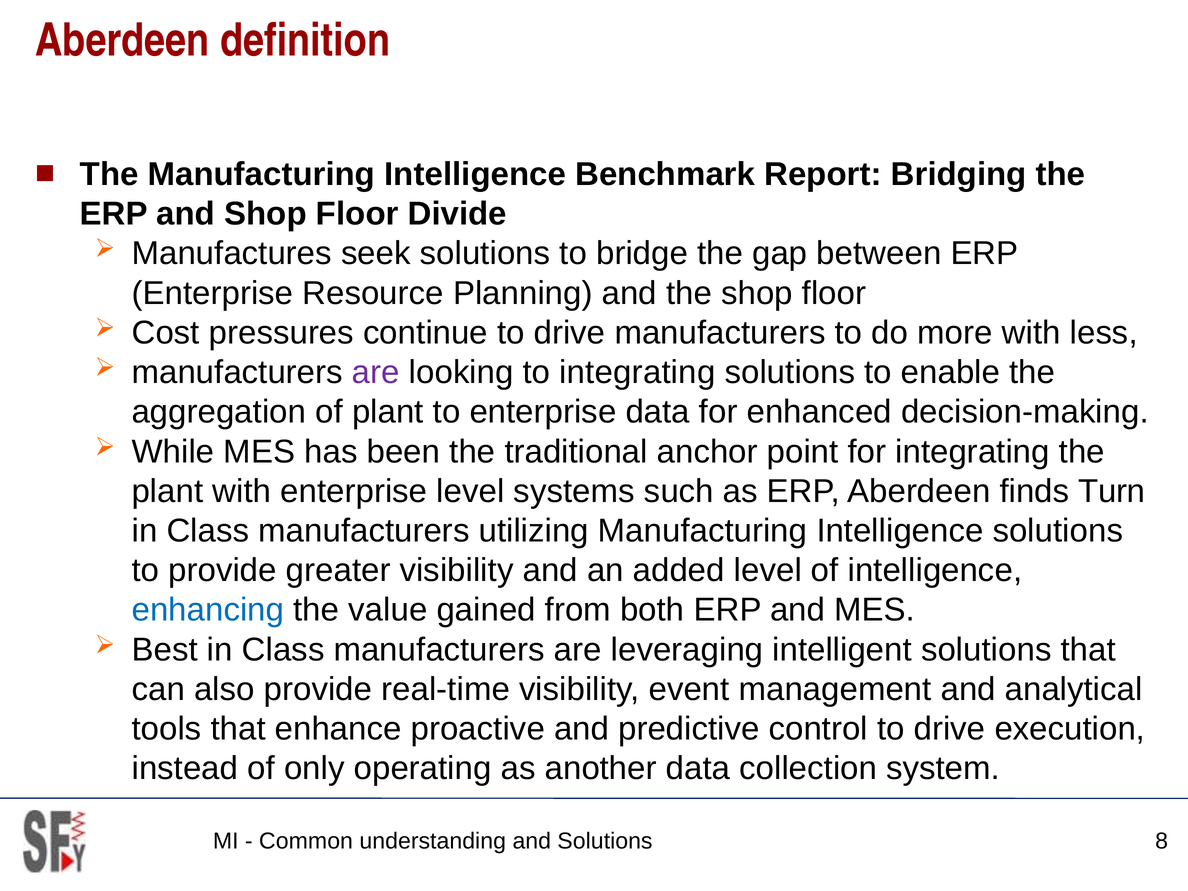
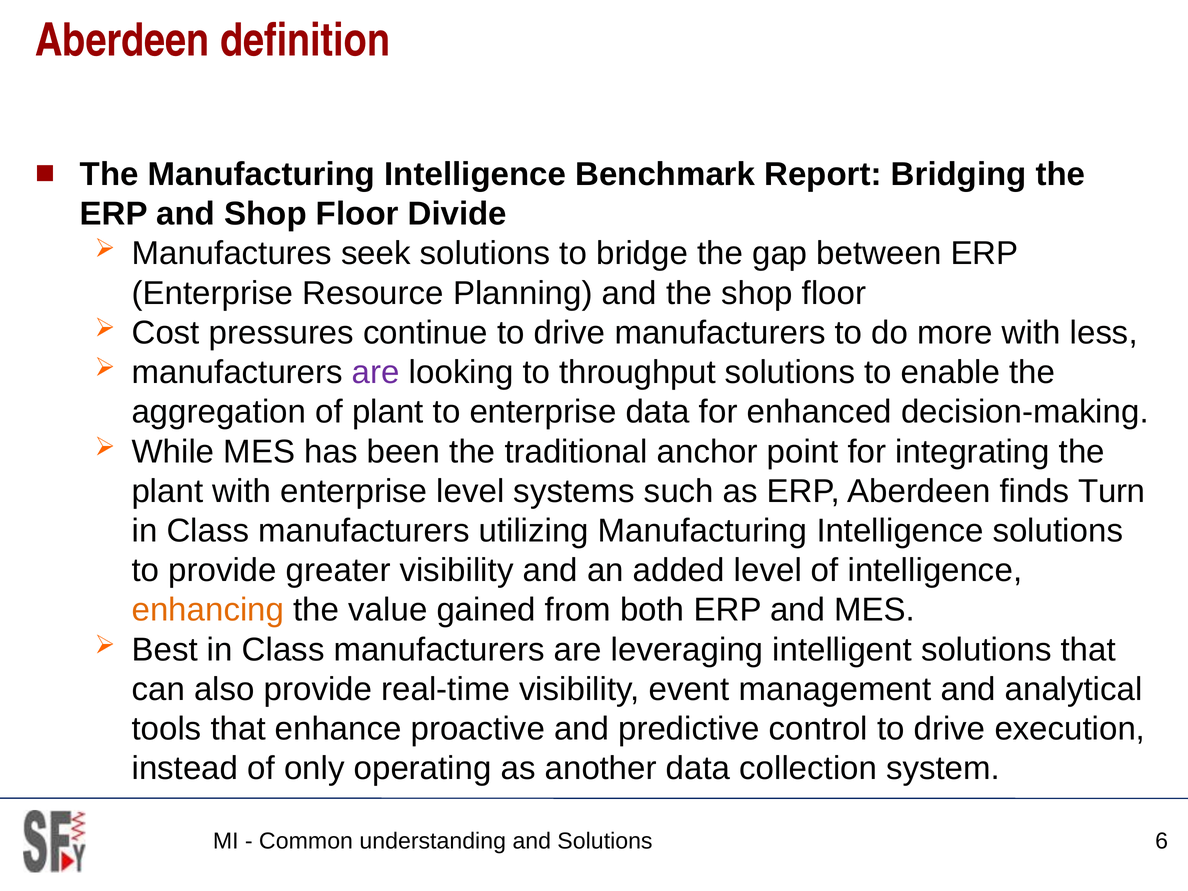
to integrating: integrating -> throughput
enhancing colour: blue -> orange
8: 8 -> 6
